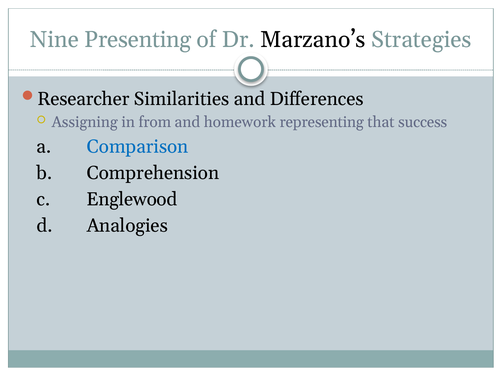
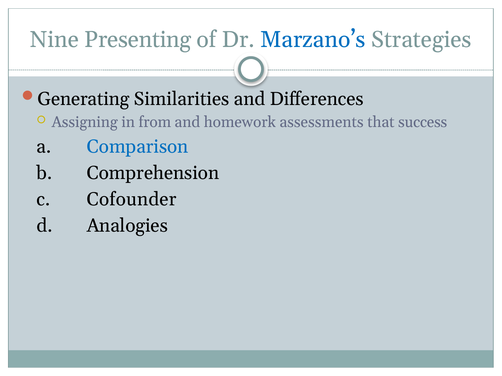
Marzano’s colour: black -> blue
Researcher: Researcher -> Generating
representing: representing -> assessments
Englewood: Englewood -> Cofounder
